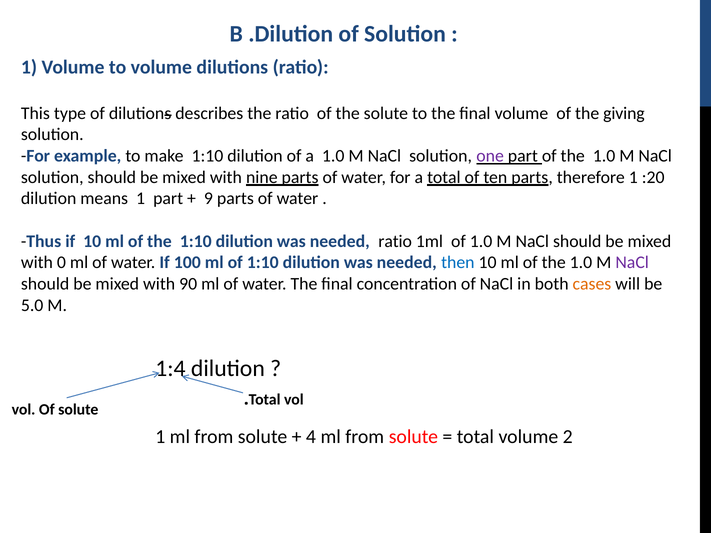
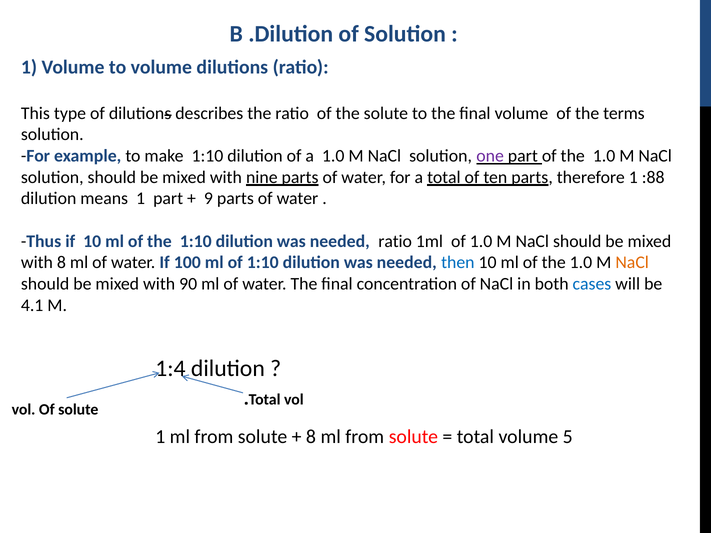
giving: giving -> terms
:20: :20 -> :88
with 0: 0 -> 8
NaCl at (632, 263) colour: purple -> orange
cases colour: orange -> blue
5.0: 5.0 -> 4.1
4 at (311, 437): 4 -> 8
2: 2 -> 5
